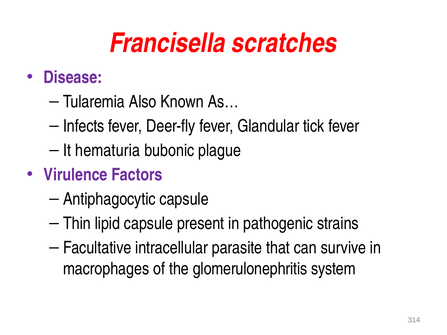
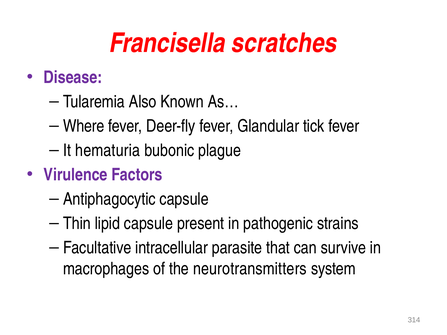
Infects: Infects -> Where
glomerulonephritis: glomerulonephritis -> neurotransmitters
